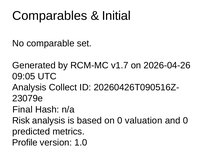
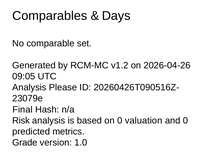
Initial: Initial -> Days
v1.7: v1.7 -> v1.2
Collect: Collect -> Please
Profile: Profile -> Grade
